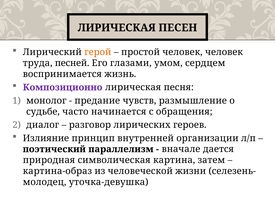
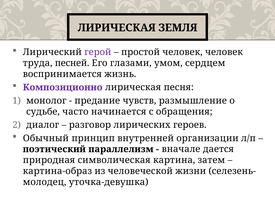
ПЕСЕН: ПЕСЕН -> ЗЕМЛЯ
герой colour: orange -> purple
Излияние: Излияние -> Обычный
